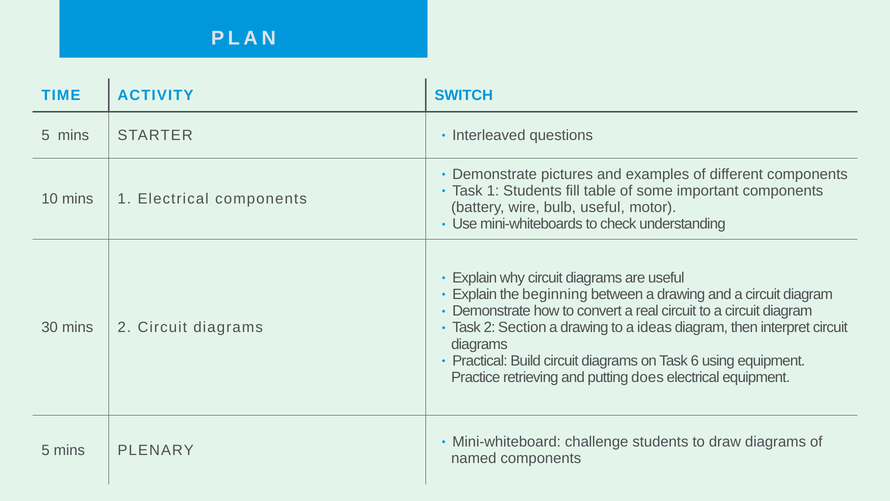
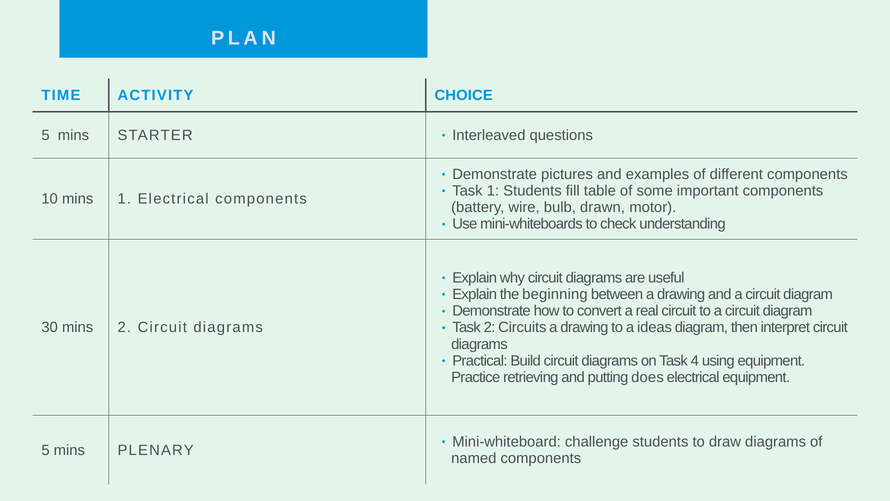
SWITCH: SWITCH -> CHOICE
bulb useful: useful -> drawn
Section: Section -> Circuits
6: 6 -> 4
